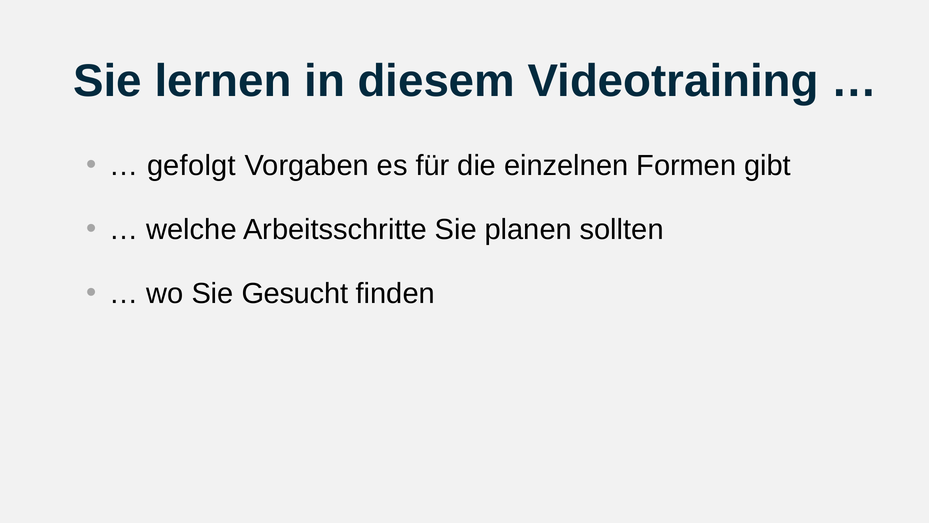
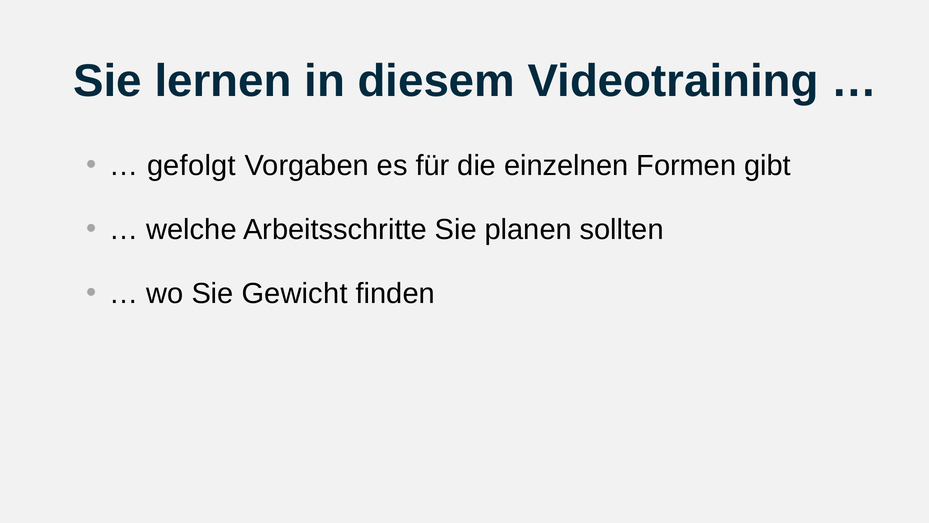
Gesucht: Gesucht -> Gewicht
